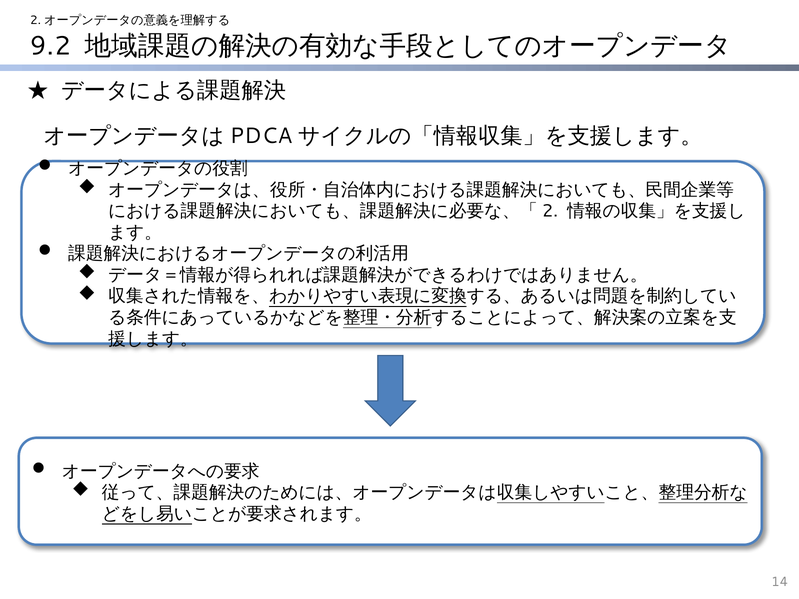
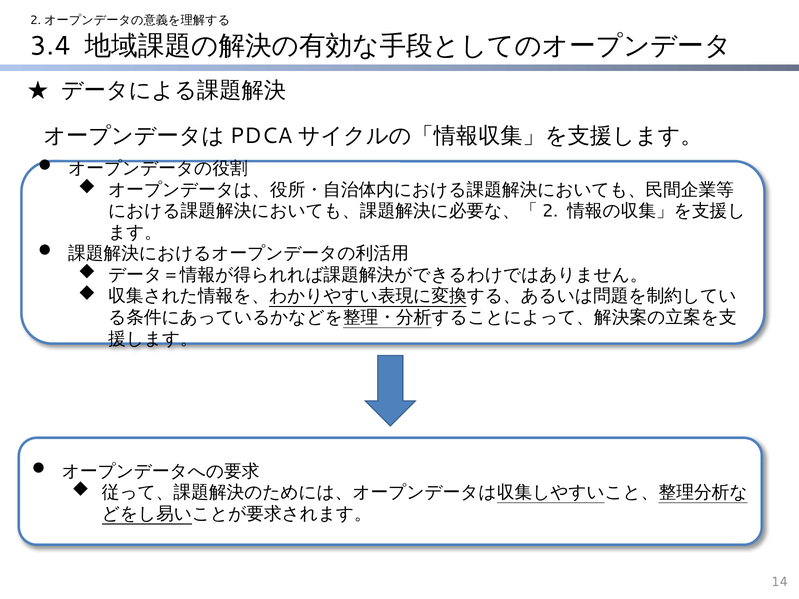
9.2: 9.2 -> 3.4
